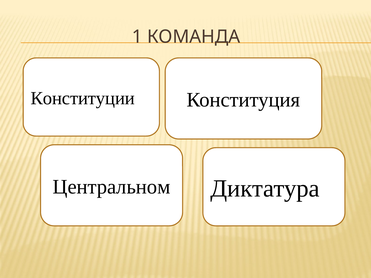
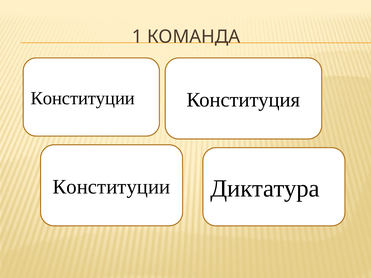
Центральном at (111, 187): Центральном -> Конституции
